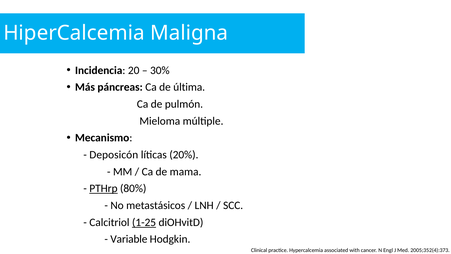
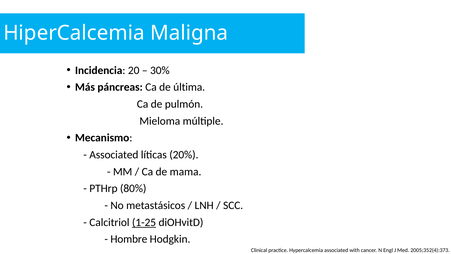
Deposicón at (114, 155): Deposicón -> Associated
PTHrp underline: present -> none
Variable: Variable -> Hombre
